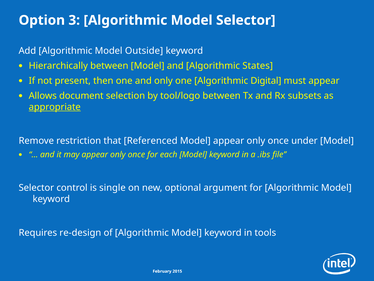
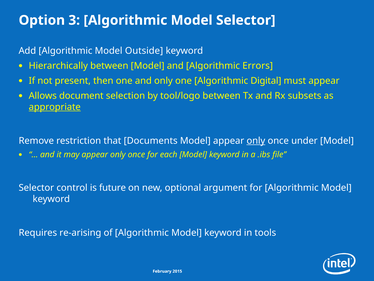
States: States -> Errors
Referenced: Referenced -> Documents
only at (256, 140) underline: none -> present
single: single -> future
re-design: re-design -> re-arising
